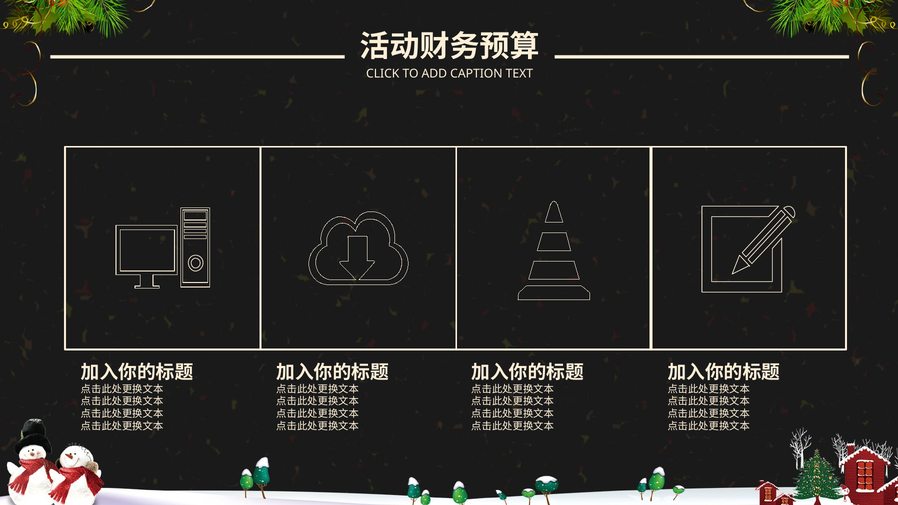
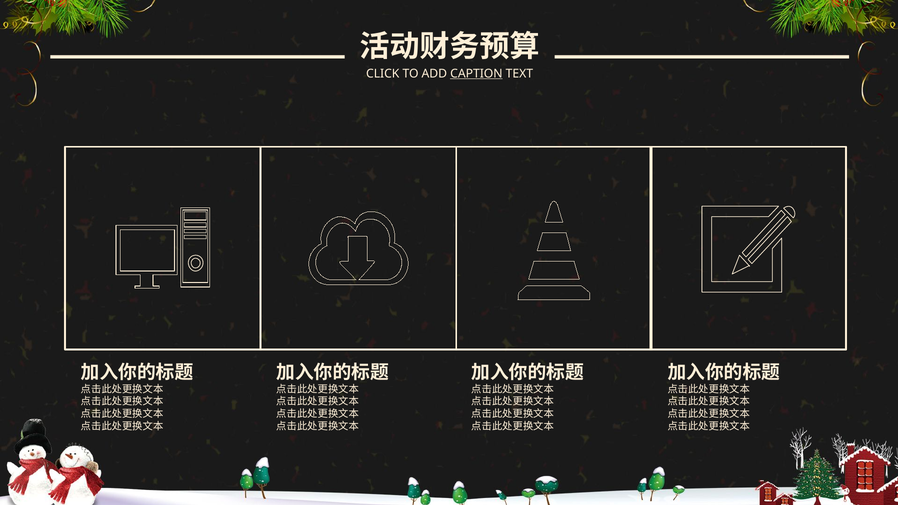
CAPTION underline: none -> present
